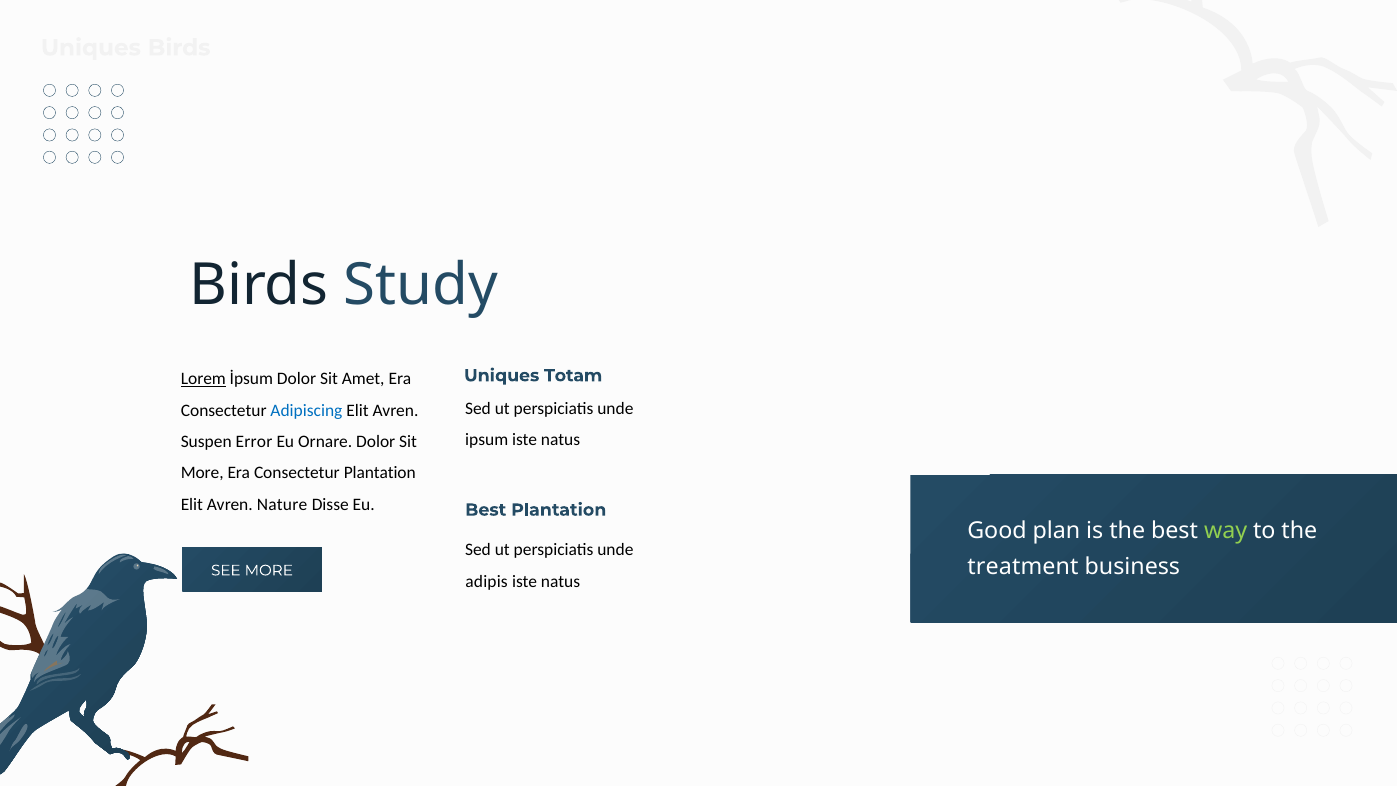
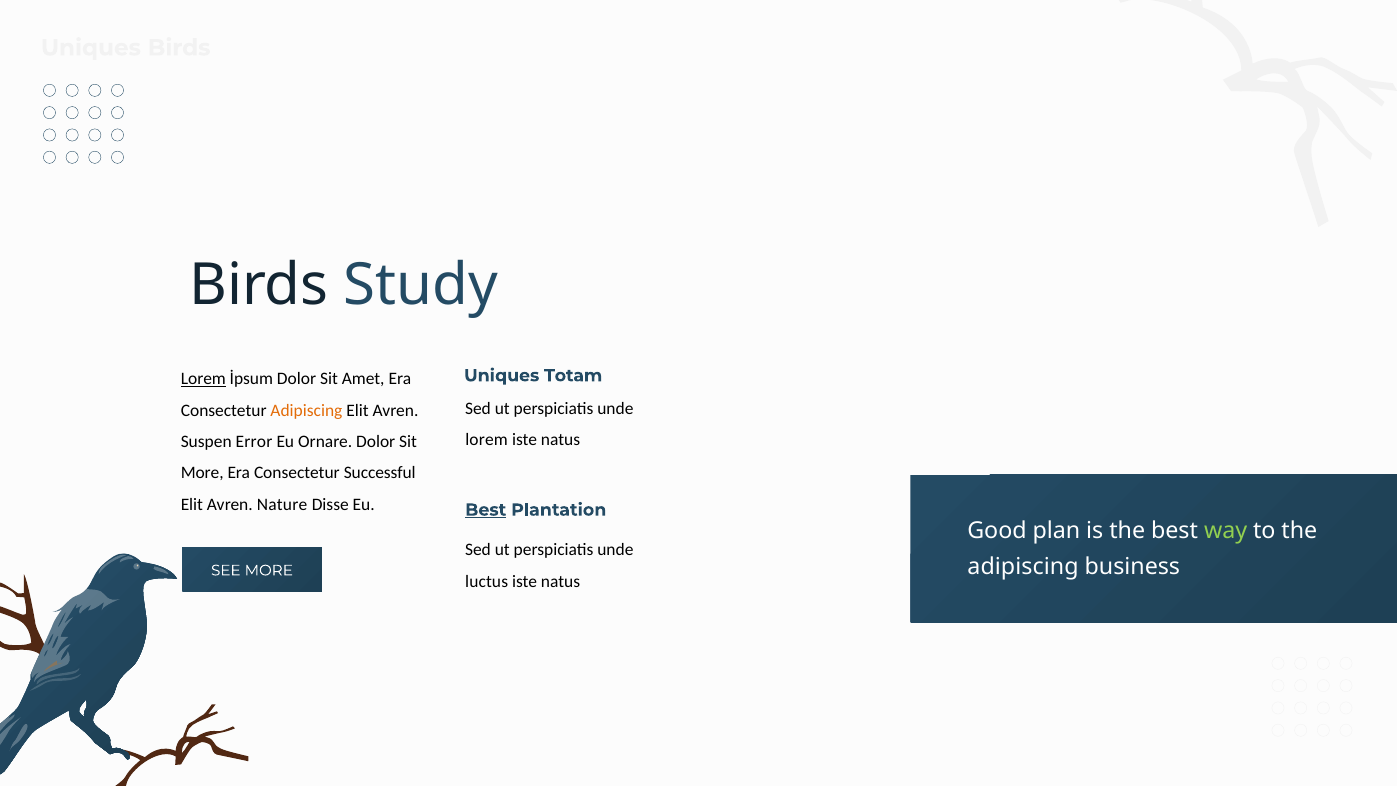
Adipiscing at (306, 410) colour: blue -> orange
ipsum at (487, 440): ipsum -> lorem
Consectetur Plantation: Plantation -> Successful
Best at (486, 510) underline: none -> present
treatment at (1023, 567): treatment -> adipiscing
adipis: adipis -> luctus
